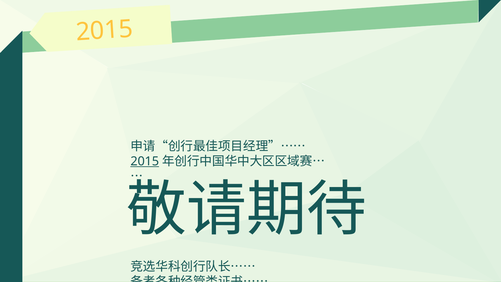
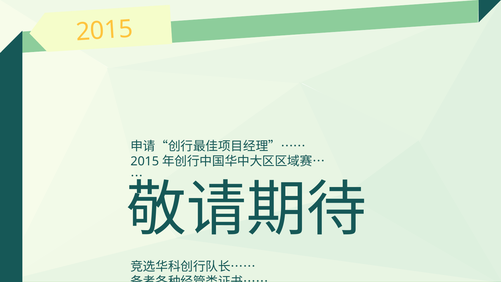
2015 at (145, 161) underline: present -> none
